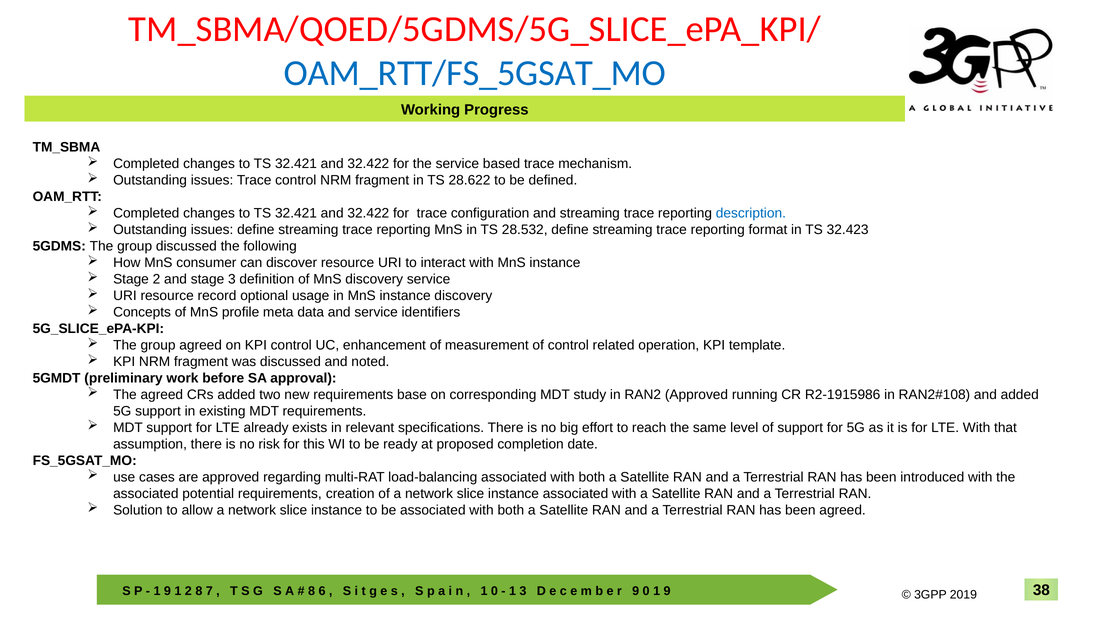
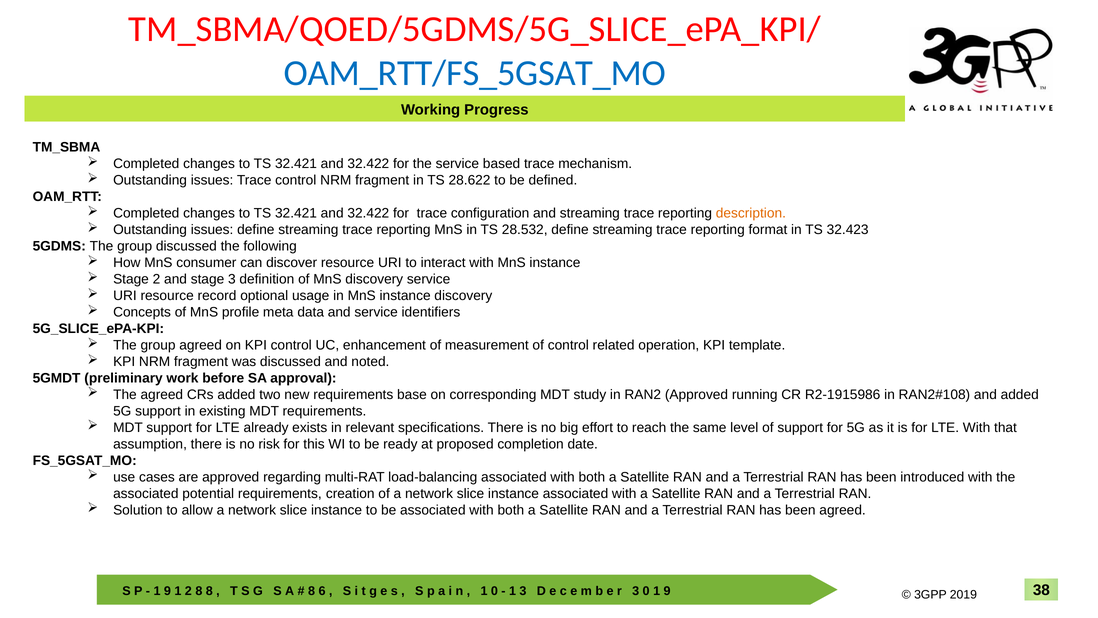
description colour: blue -> orange
7 at (209, 591): 7 -> 8
9 at (636, 591): 9 -> 3
